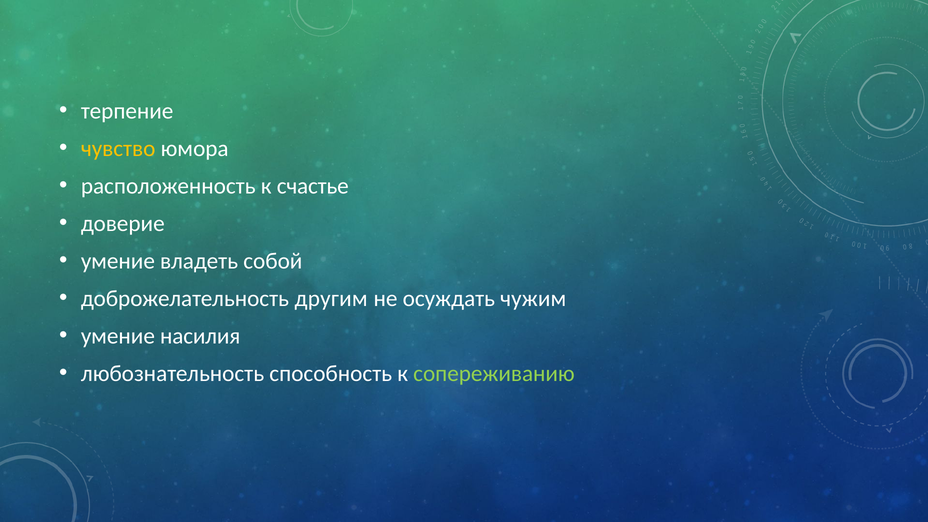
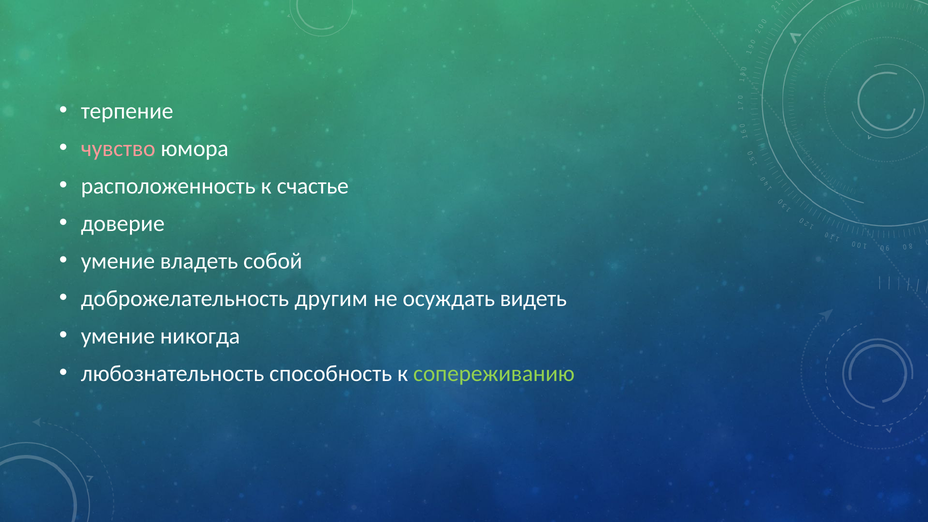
чувство colour: yellow -> pink
чужим: чужим -> видеть
насилия: насилия -> никогда
